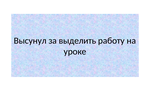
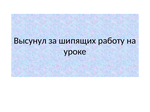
выделить: выделить -> шипящих
